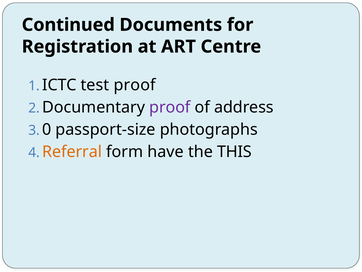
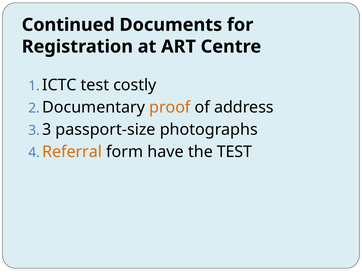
test proof: proof -> costly
proof at (170, 107) colour: purple -> orange
0 at (47, 129): 0 -> 3
the THIS: THIS -> TEST
